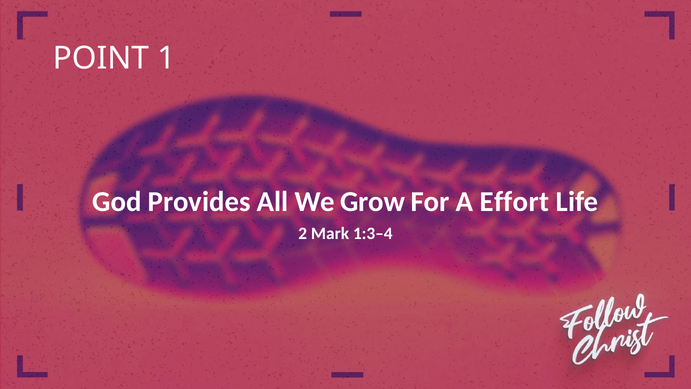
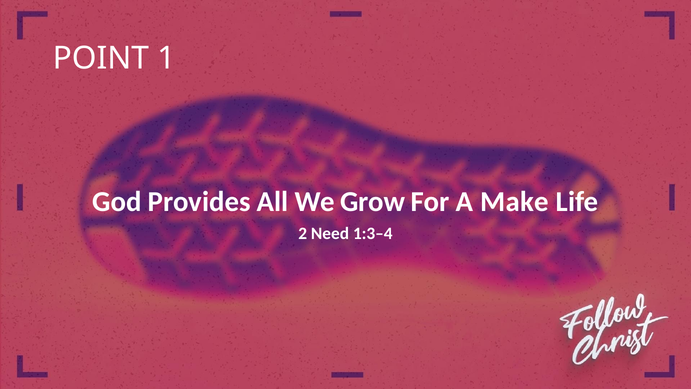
Effort: Effort -> Make
Mark: Mark -> Need
